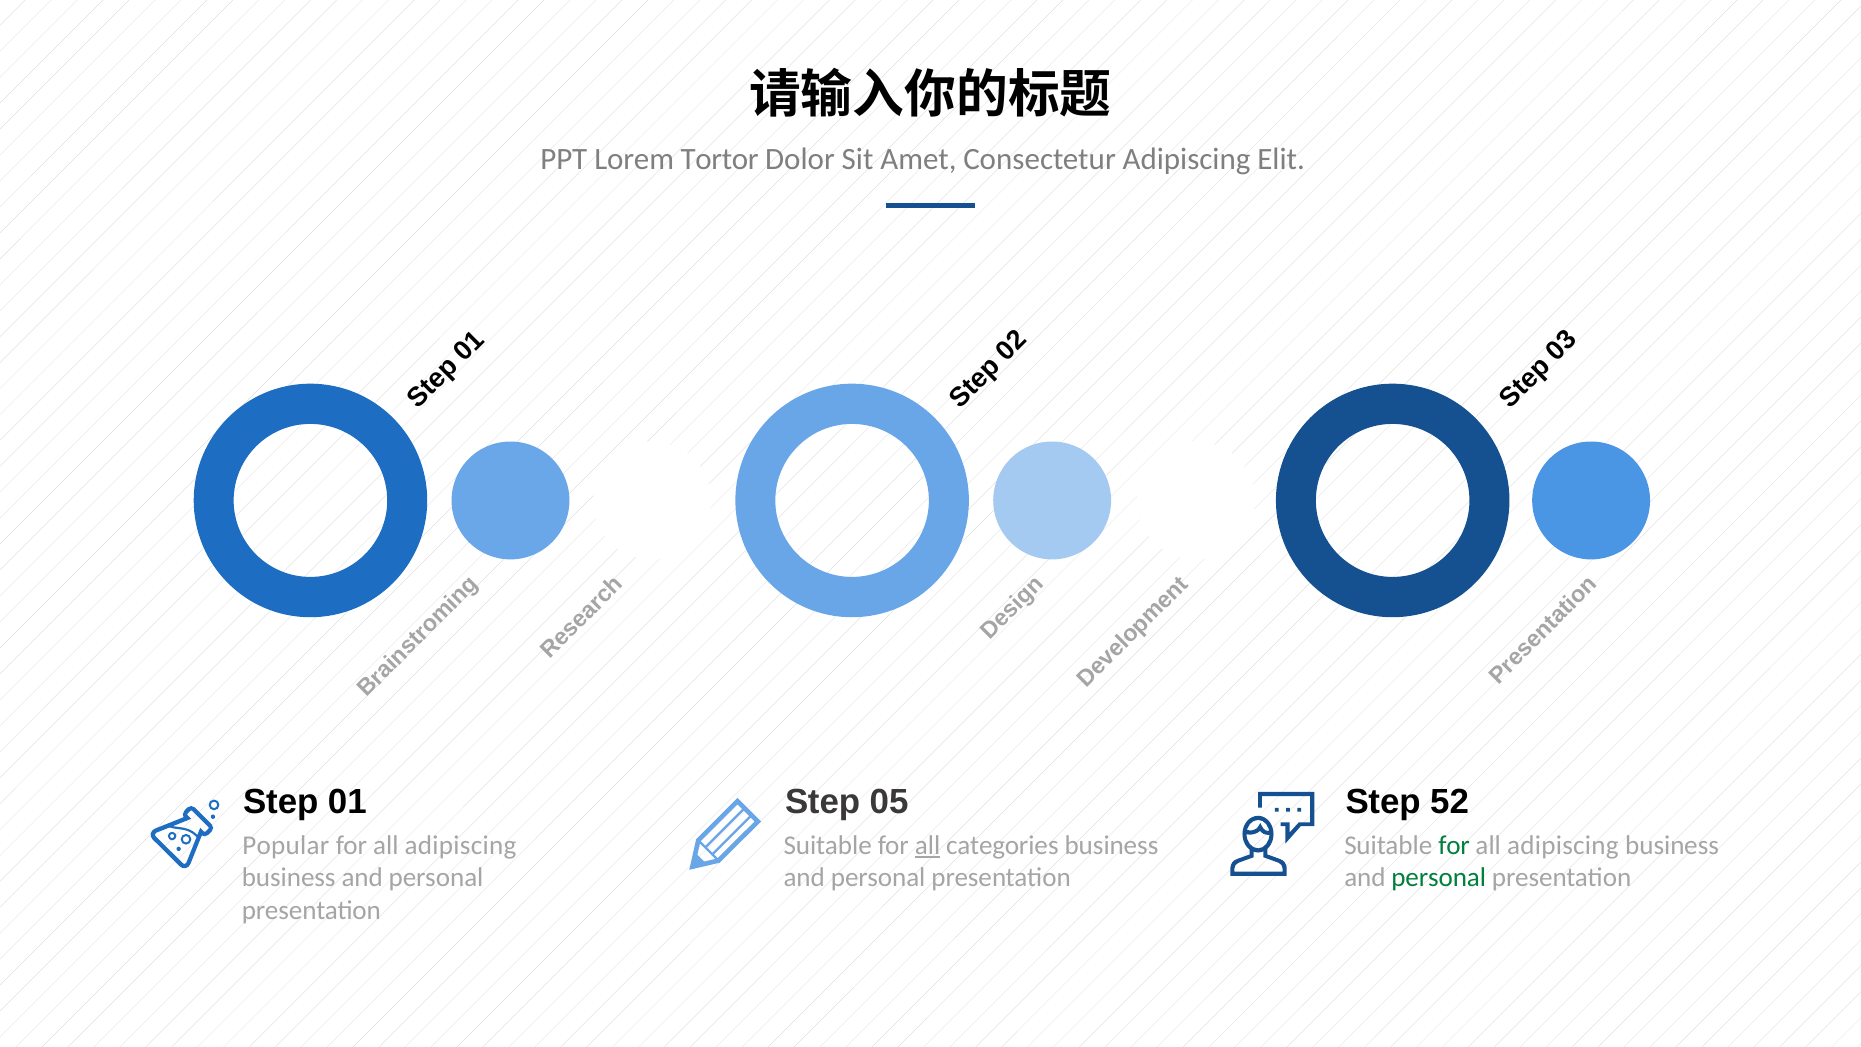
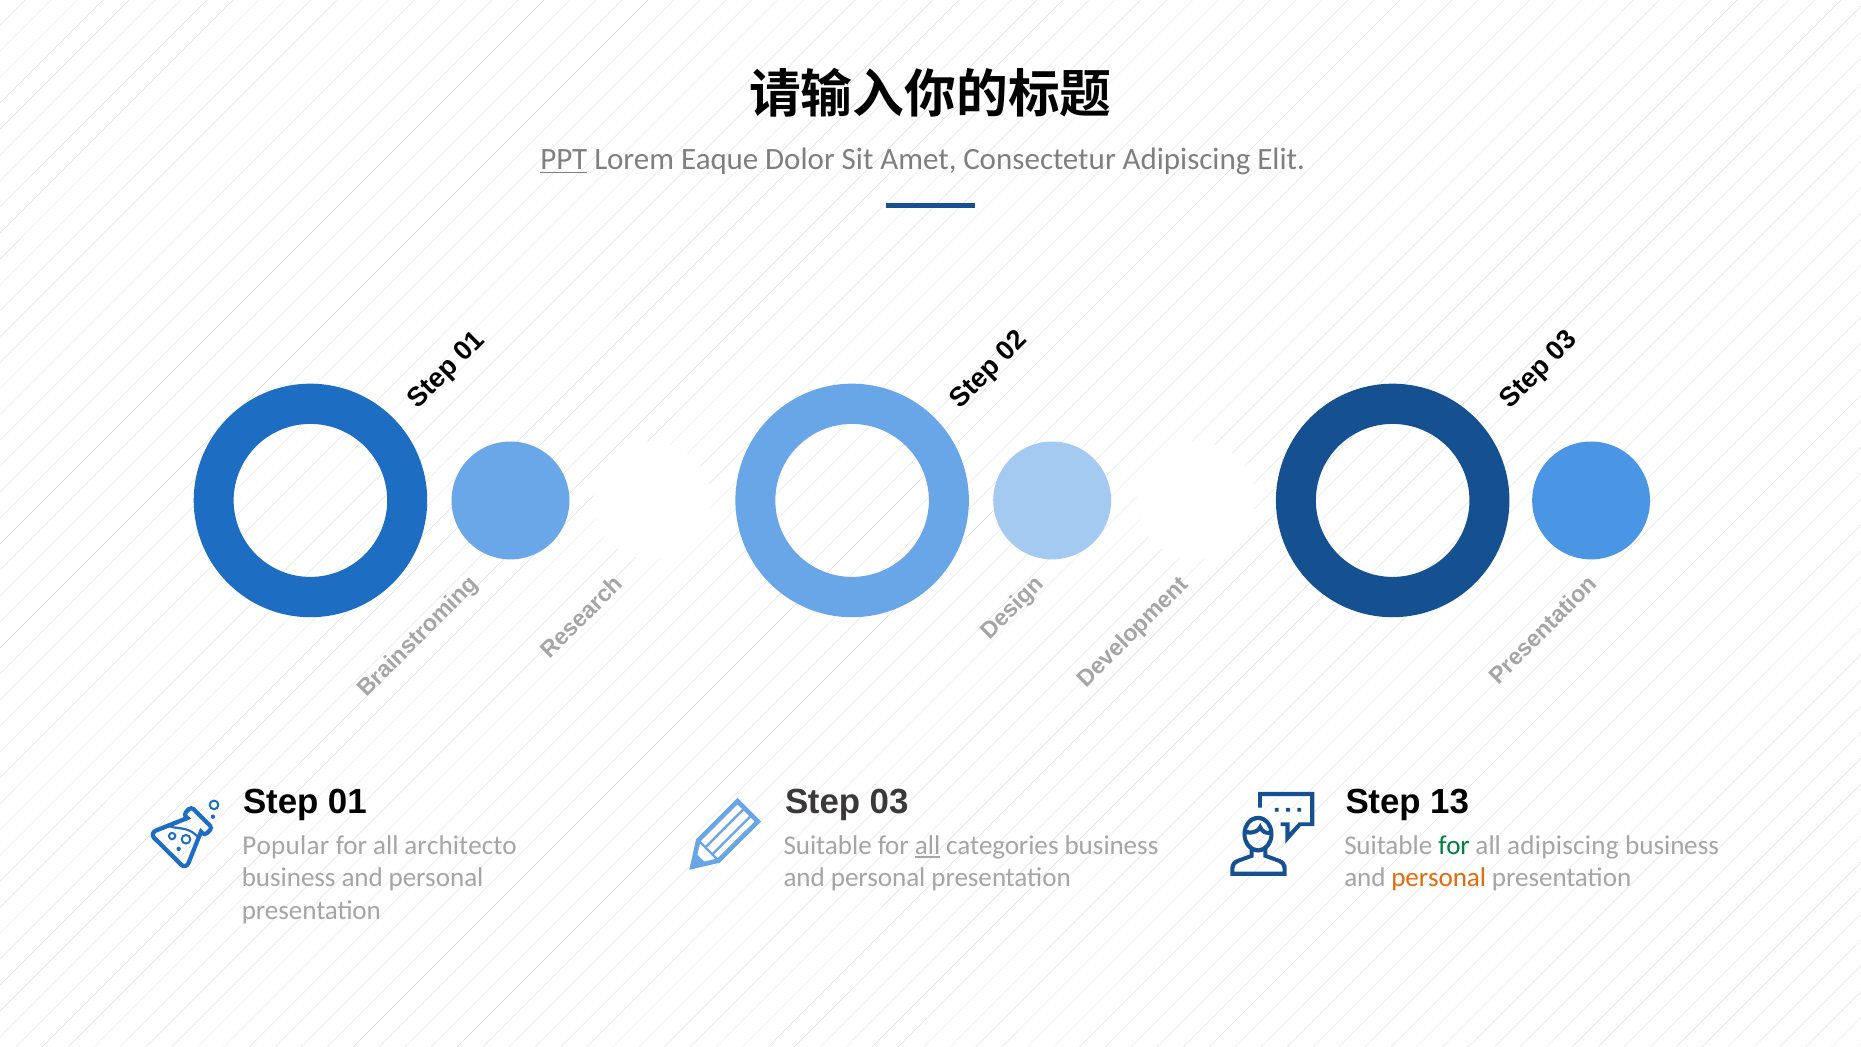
PPT underline: none -> present
Tortor: Tortor -> Eaque
05: 05 -> 03
52: 52 -> 13
adipiscing at (460, 845): adipiscing -> architecto
personal at (1439, 878) colour: green -> orange
